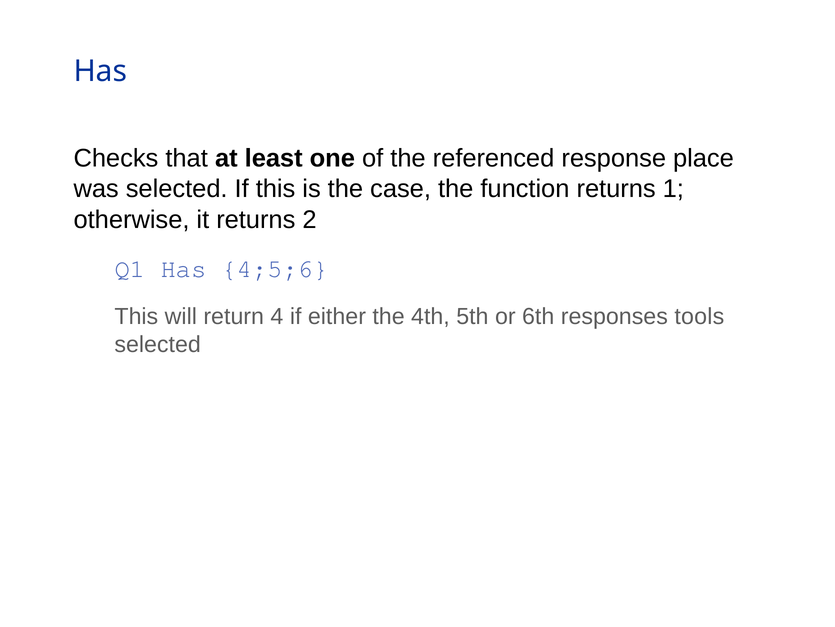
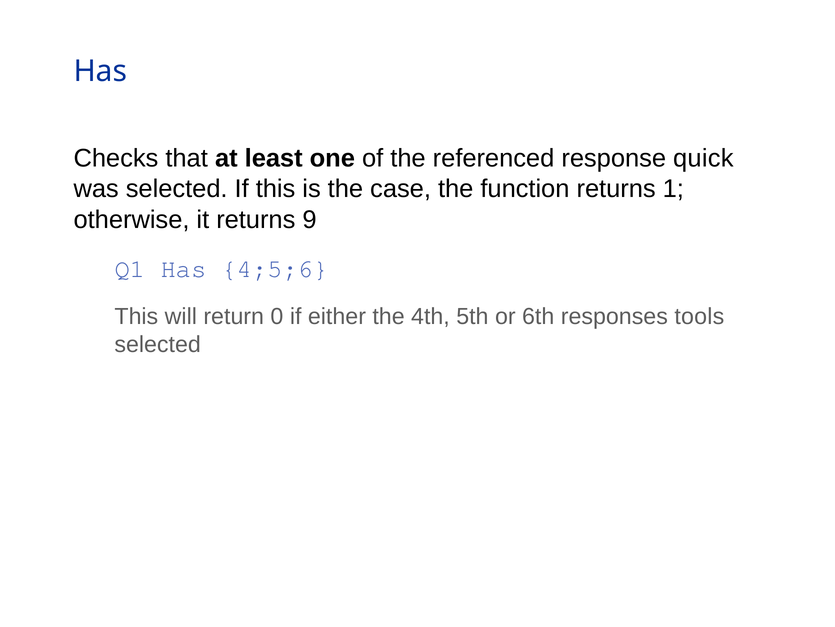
place: place -> quick
2: 2 -> 9
4: 4 -> 0
